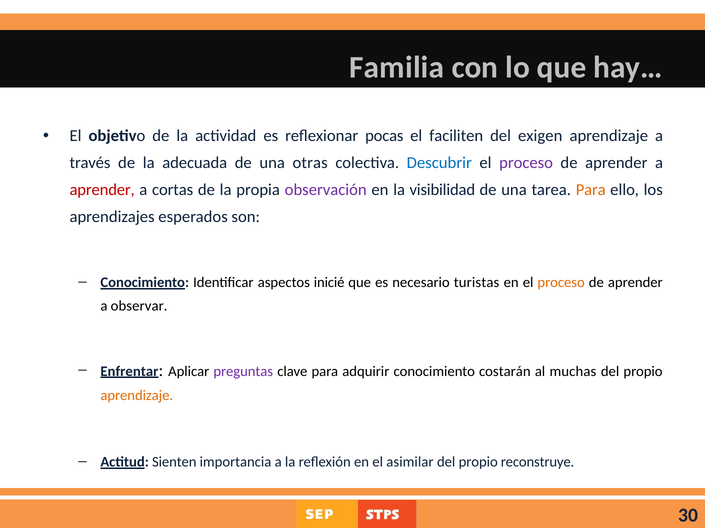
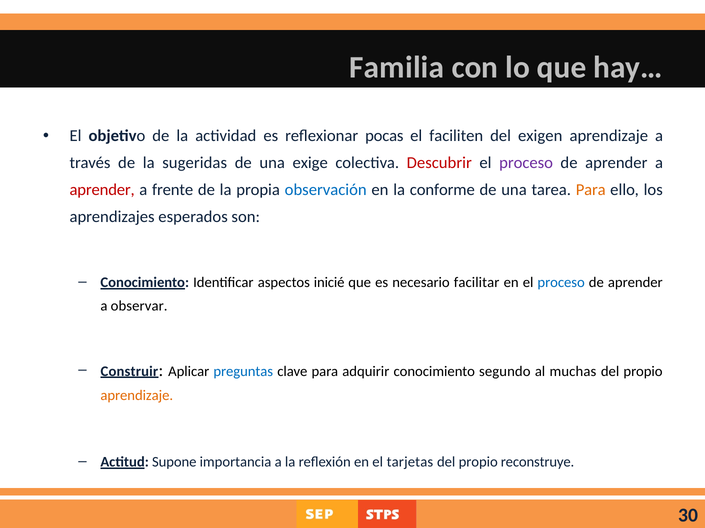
adecuada: adecuada -> sugeridas
otras: otras -> exige
Descubrir colour: blue -> red
cortas: cortas -> frente
observación colour: purple -> blue
visibilidad: visibilidad -> conforme
turistas: turistas -> facilitar
proceso at (561, 283) colour: orange -> blue
Enfrentar: Enfrentar -> Construir
preguntas colour: purple -> blue
costarán: costarán -> segundo
Sienten: Sienten -> Supone
asimilar: asimilar -> tarjetas
